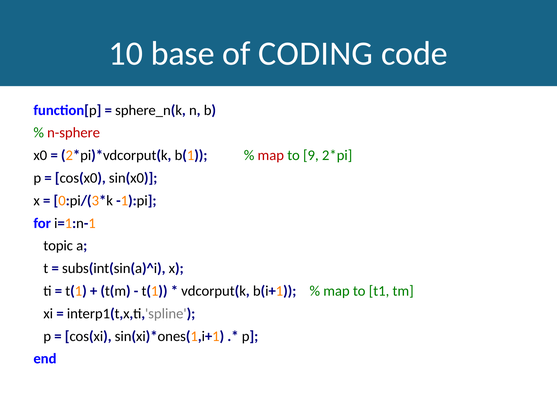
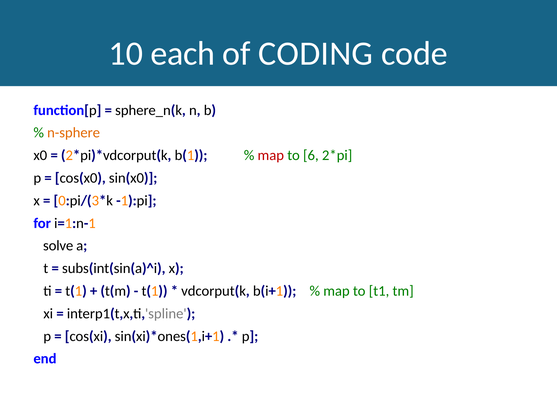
base: base -> each
n-sphere colour: red -> orange
9: 9 -> 6
topic: topic -> solve
